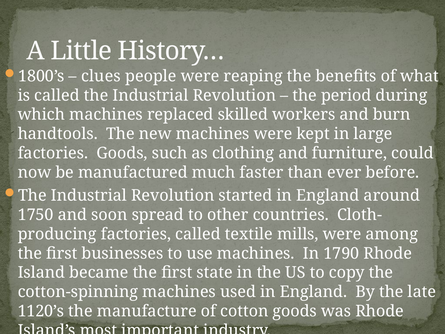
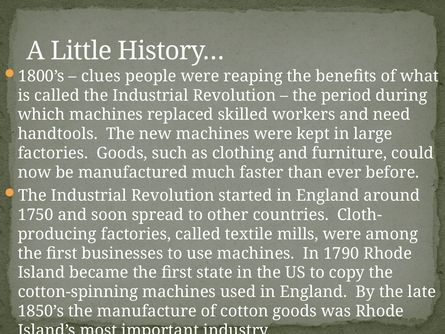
burn: burn -> need
1120’s: 1120’s -> 1850’s
